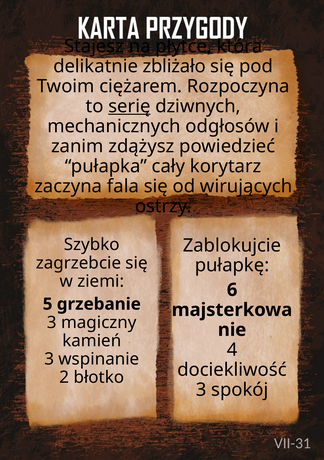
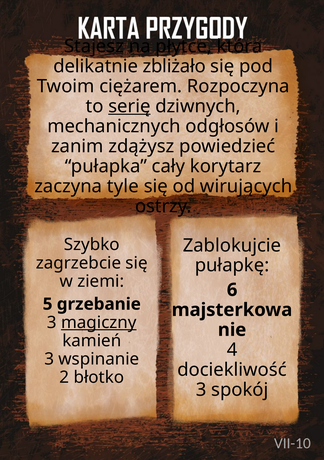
fala: fala -> tyle
magiczny underline: none -> present
VII-31: VII-31 -> VII-10
